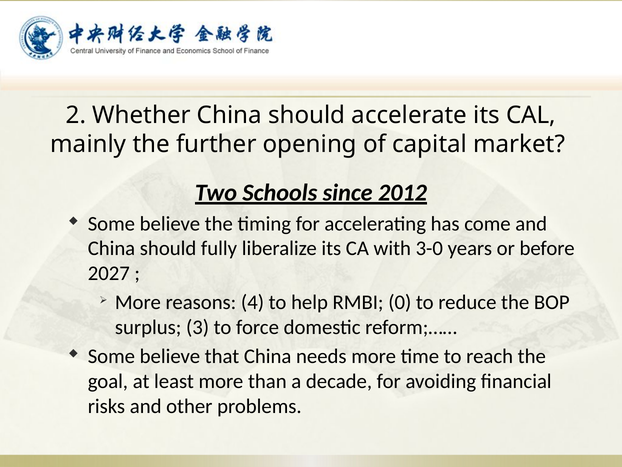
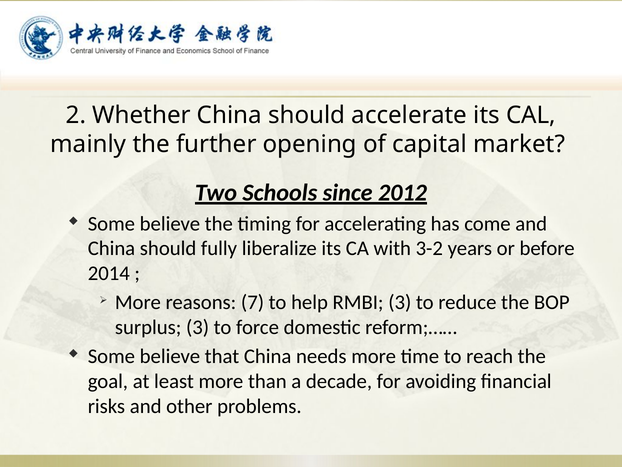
3-0: 3-0 -> 3-2
2027: 2027 -> 2014
4: 4 -> 7
RMBI 0: 0 -> 3
